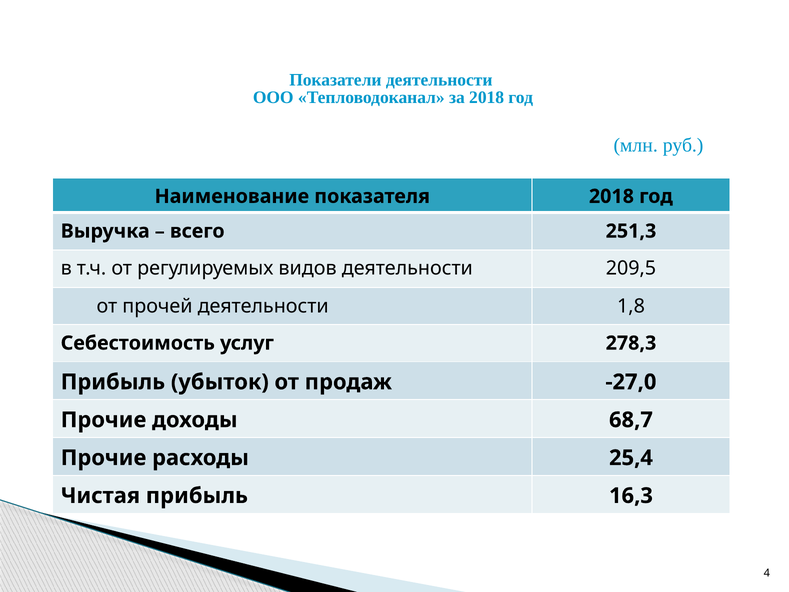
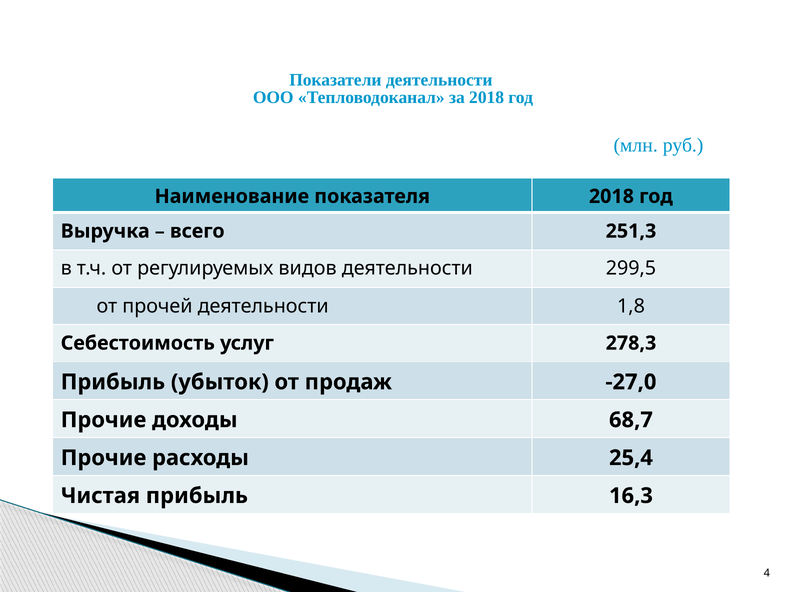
209,5: 209,5 -> 299,5
